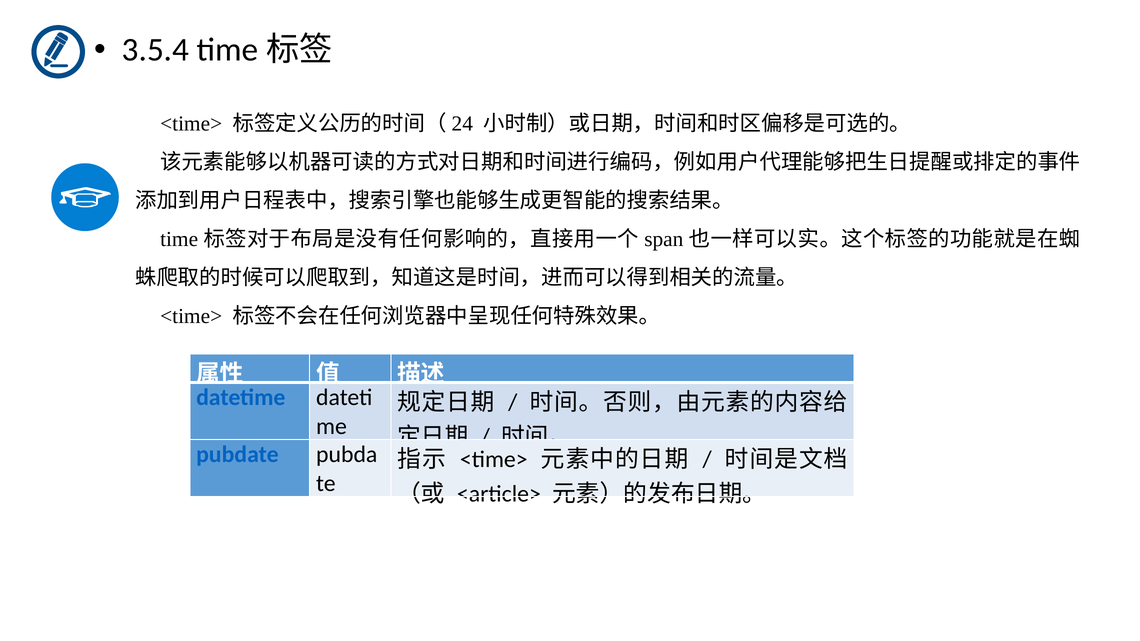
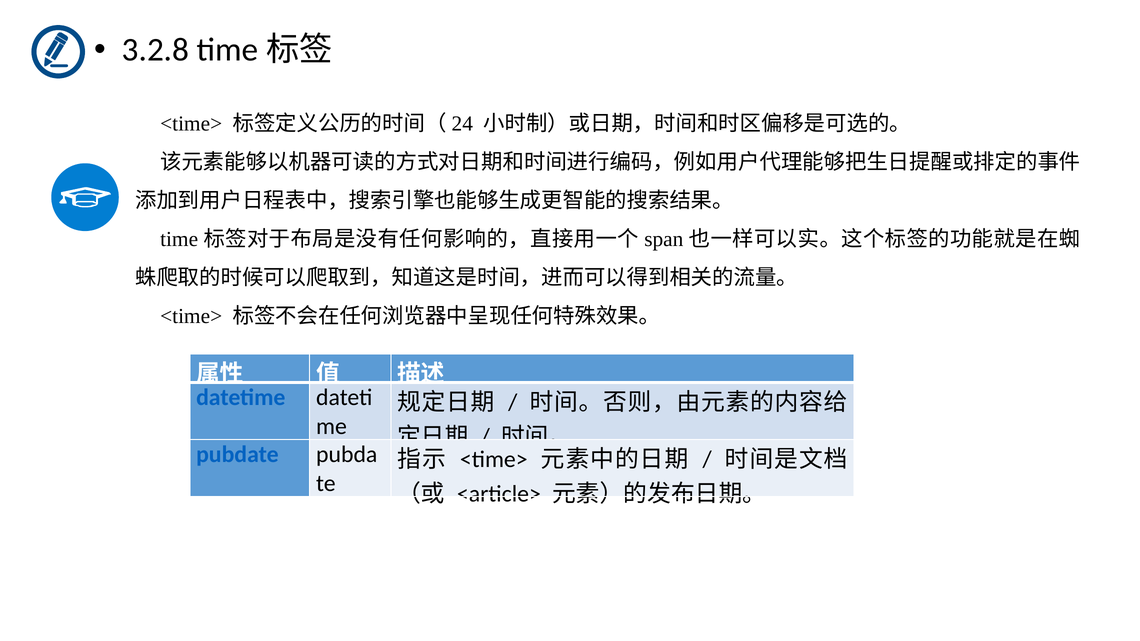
3.5.4: 3.5.4 -> 3.2.8
